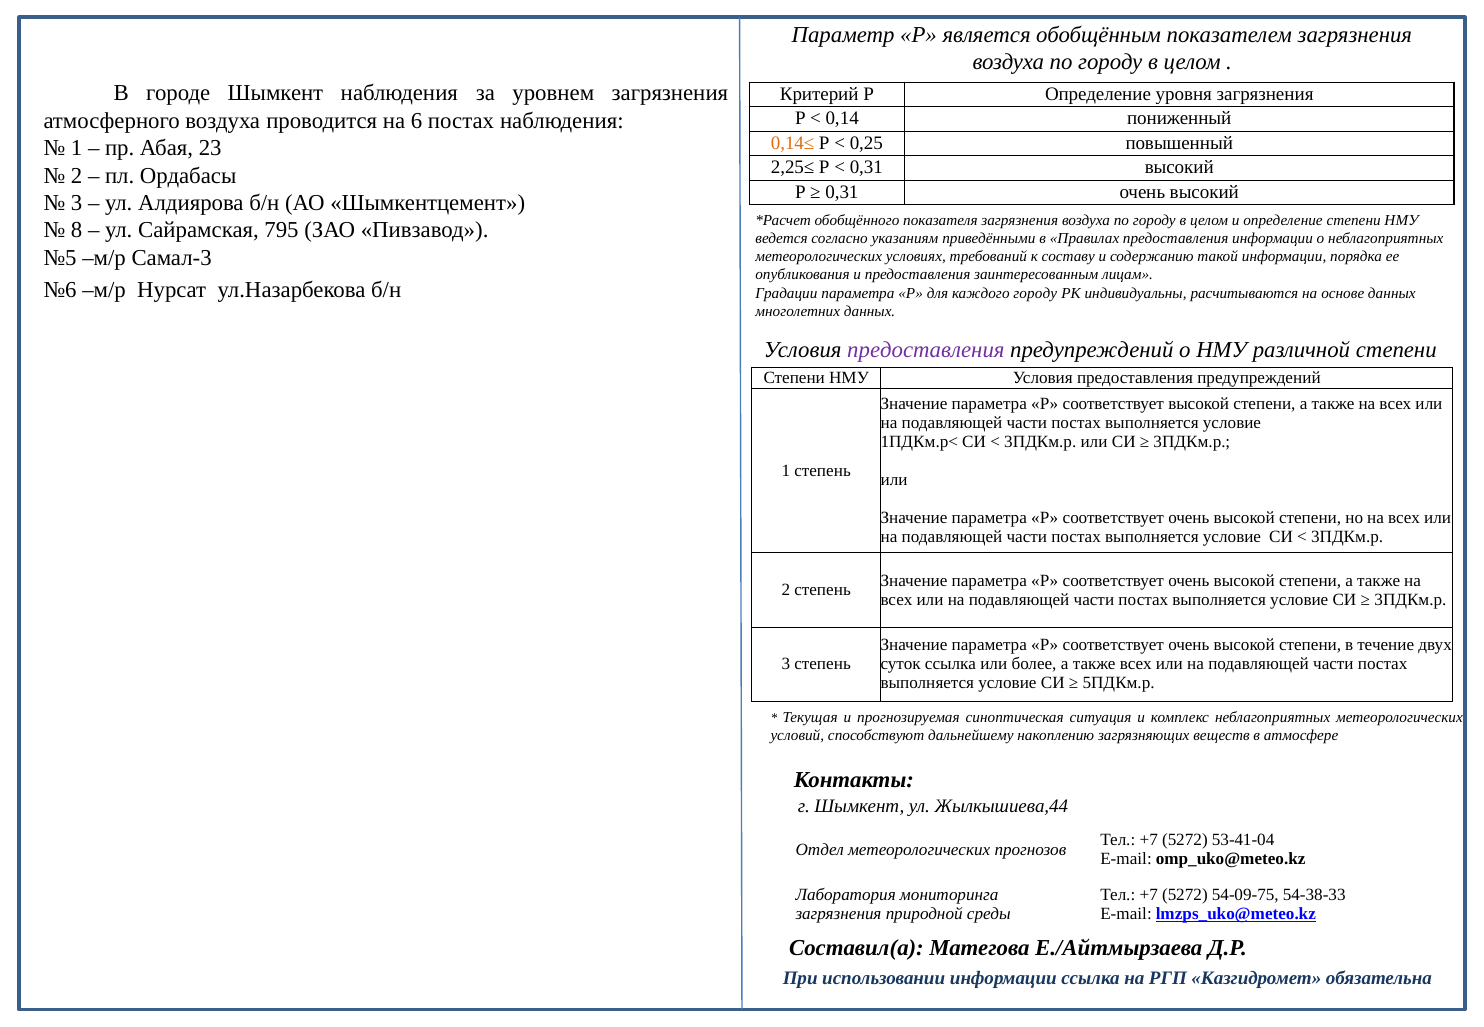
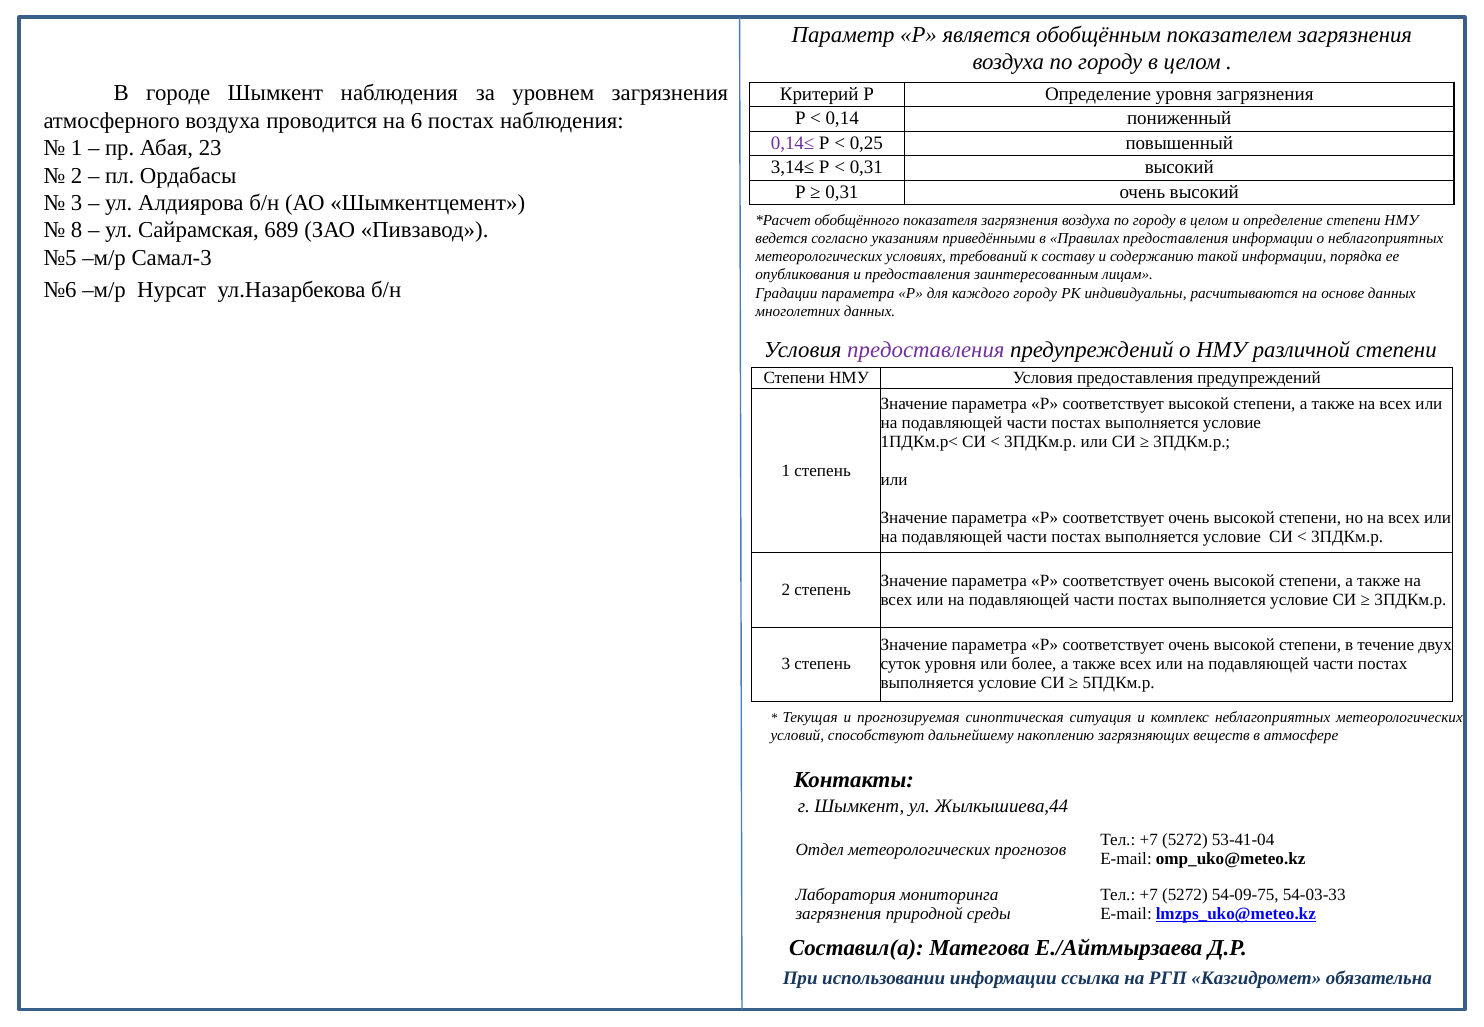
0,14≤ colour: orange -> purple
2,25≤: 2,25≤ -> 3,14≤
795: 795 -> 689
суток ссылка: ссылка -> уровня
54-38-33: 54-38-33 -> 54-03-33
